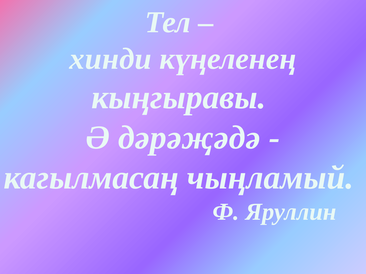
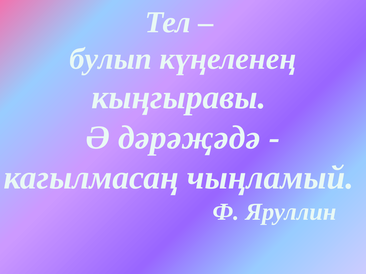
хинди: хинди -> булып
